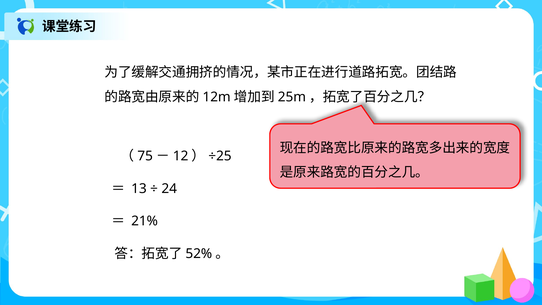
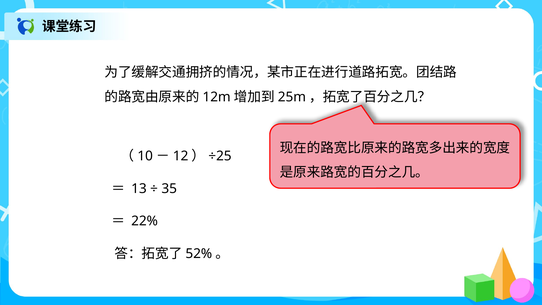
75: 75 -> 10
24: 24 -> 35
21%: 21% -> 22%
